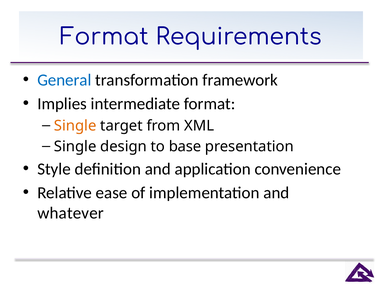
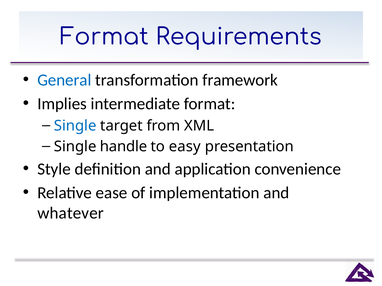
Single at (75, 126) colour: orange -> blue
design: design -> handle
base: base -> easy
